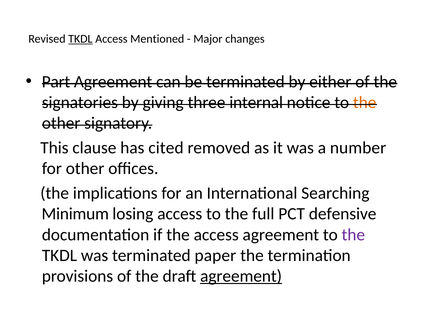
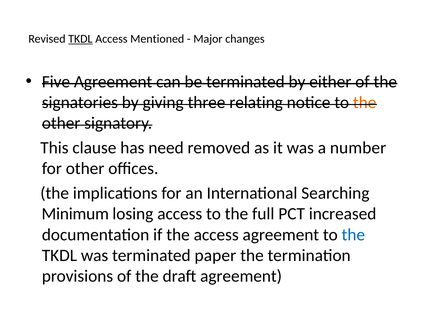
Part: Part -> Five
internal: internal -> relating
cited: cited -> need
defensive: defensive -> increased
the at (353, 234) colour: purple -> blue
agreement at (241, 276) underline: present -> none
